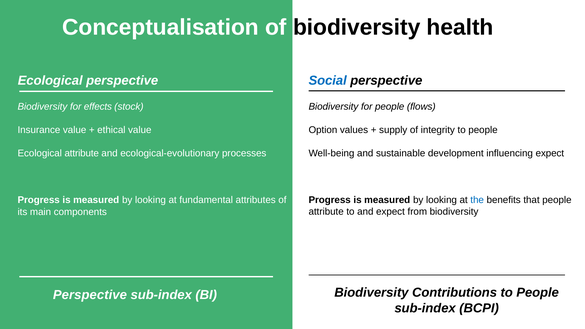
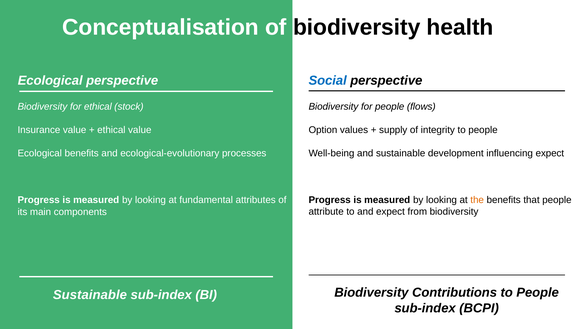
for effects: effects -> ethical
Ecological attribute: attribute -> benefits
the colour: blue -> orange
Perspective at (90, 295): Perspective -> Sustainable
